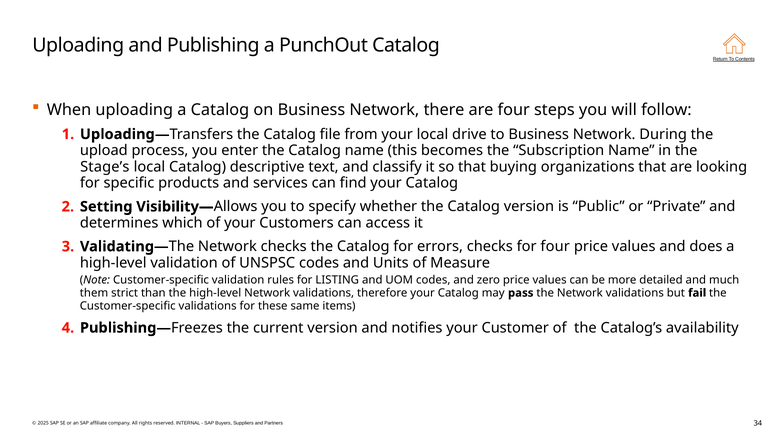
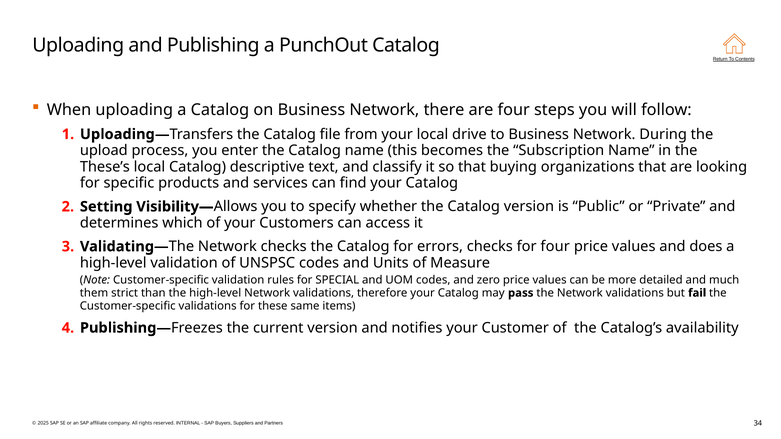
Stage’s: Stage’s -> These’s
LISTING: LISTING -> SPECIAL
